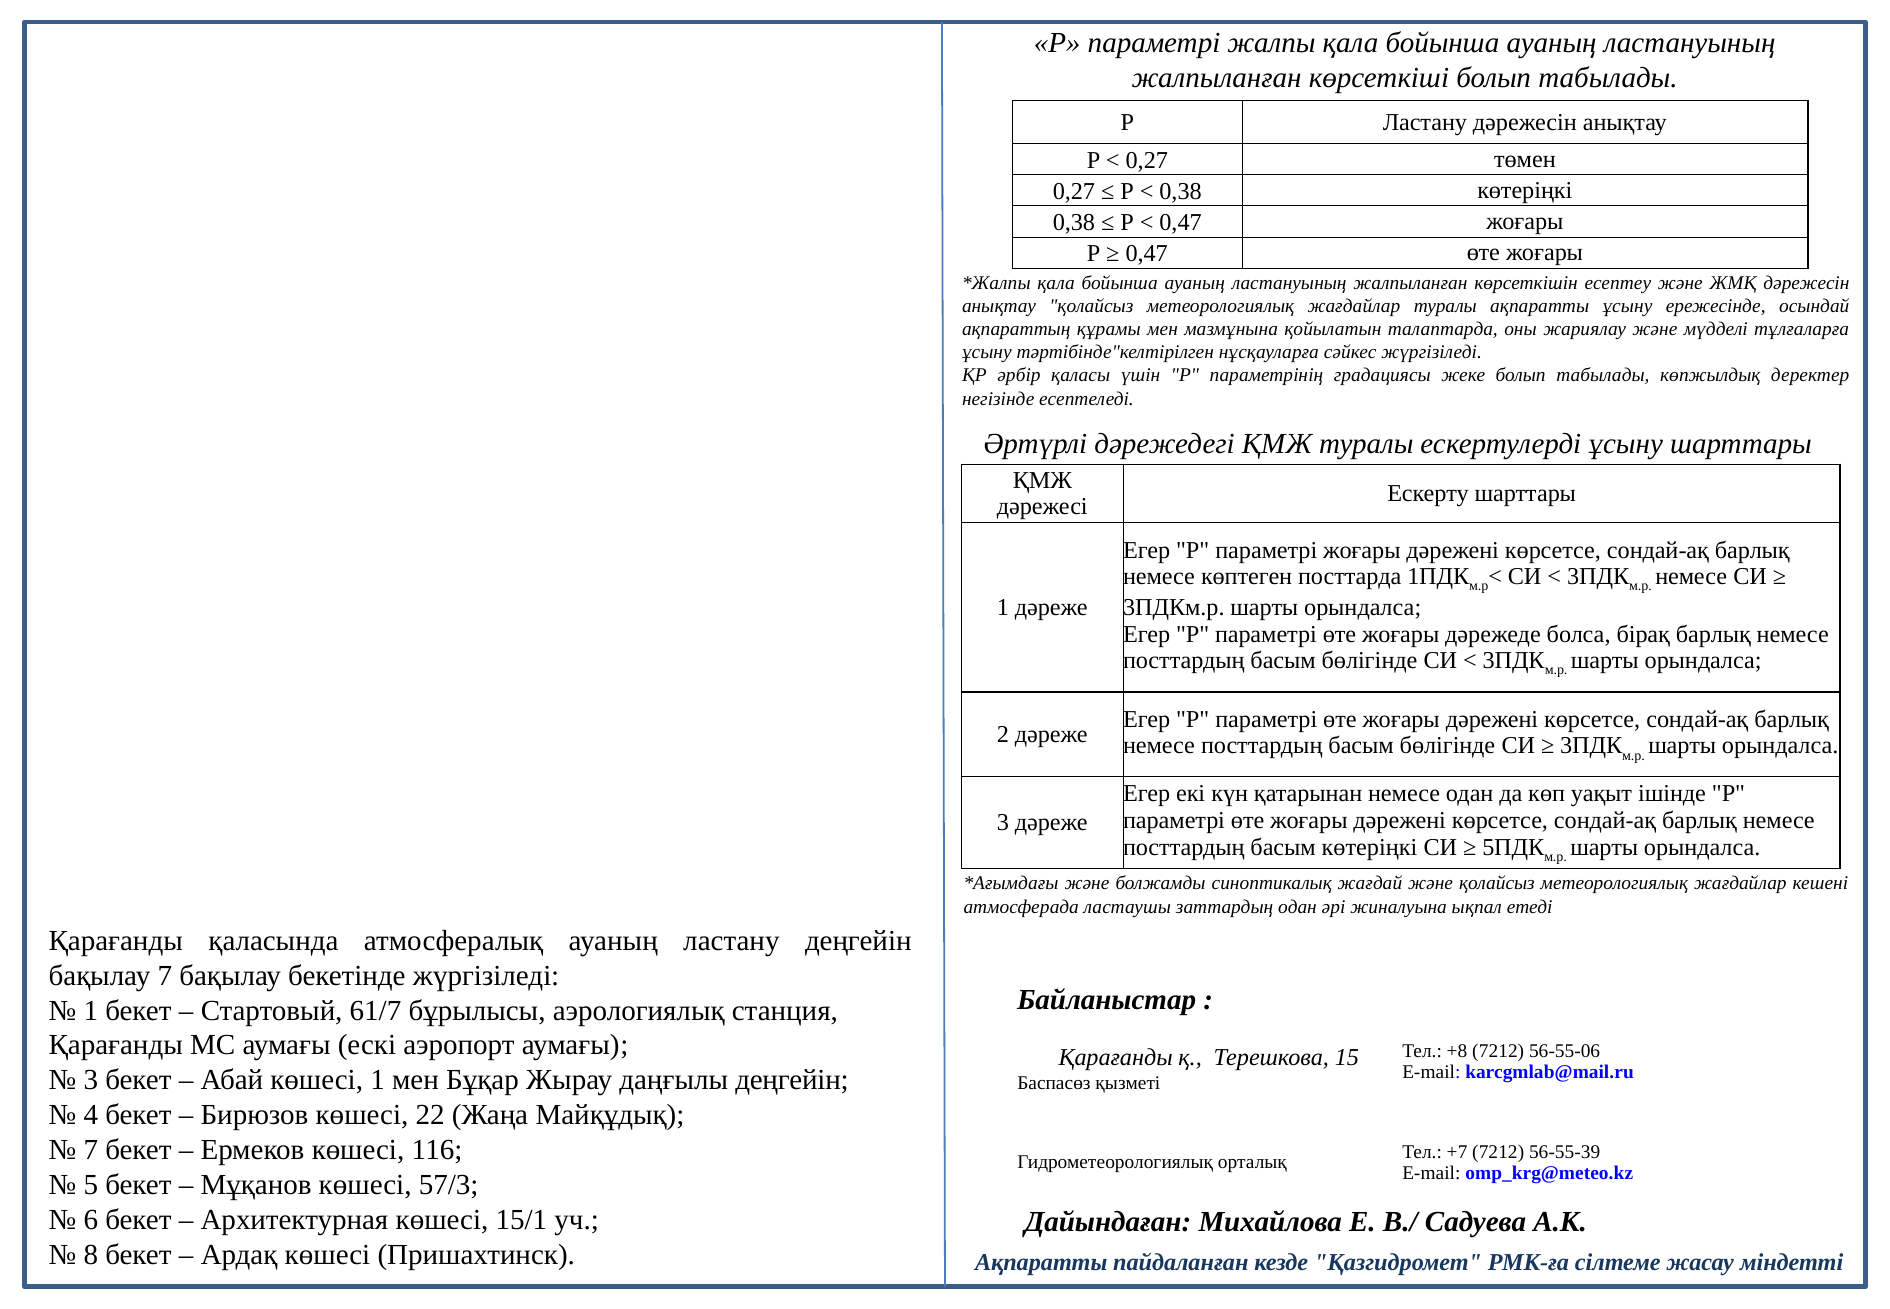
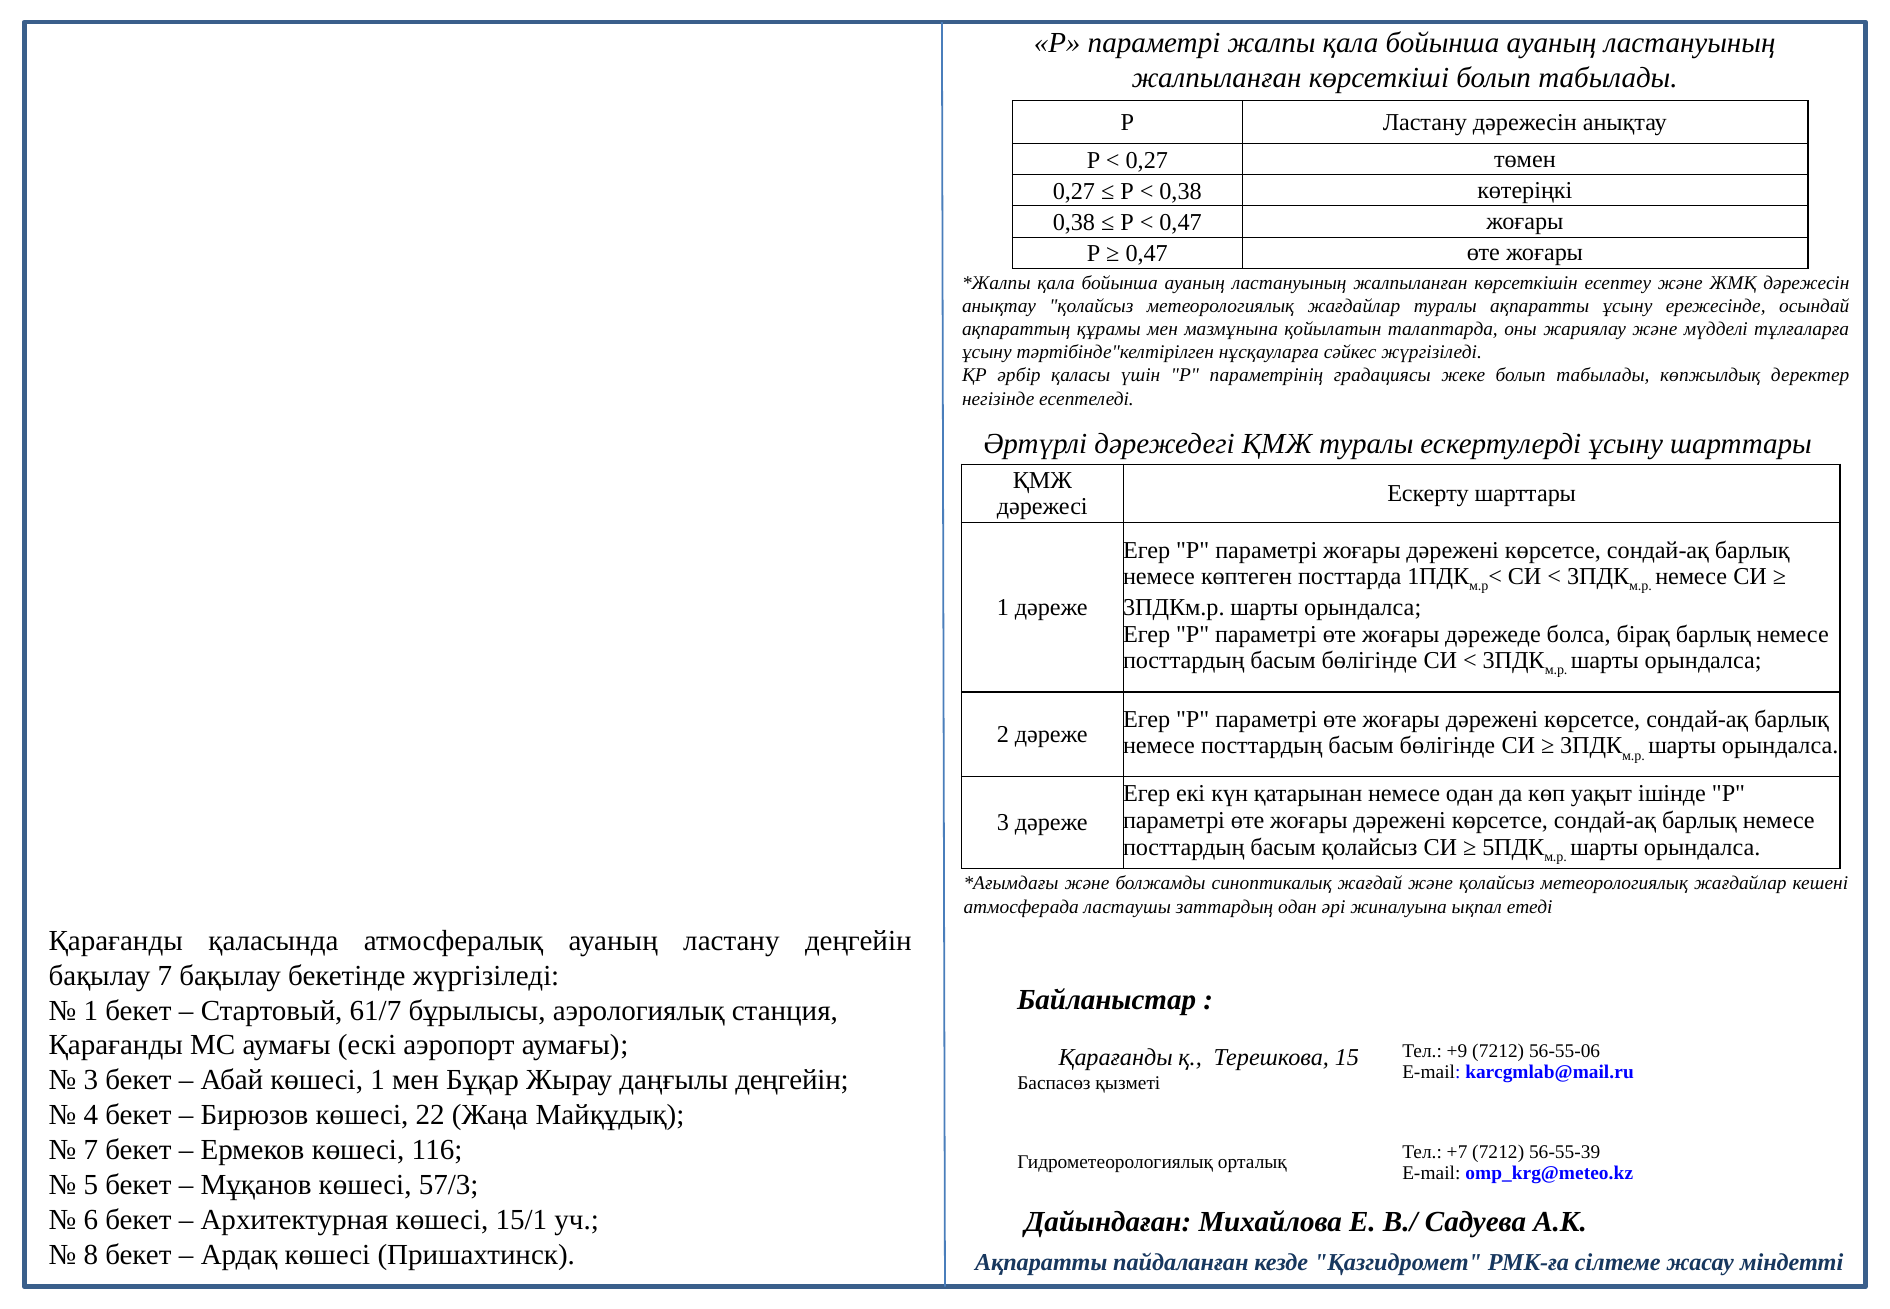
басым көтеріңкі: көтеріңкі -> қолайсыз
+8: +8 -> +9
